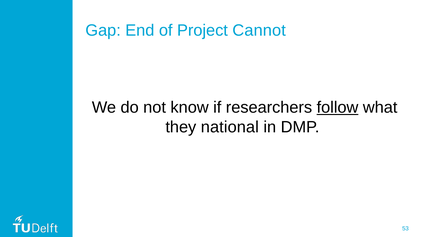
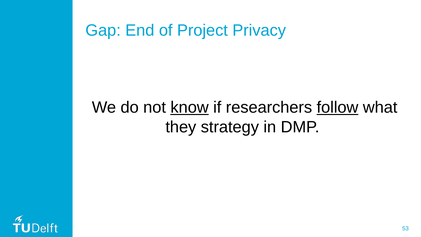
Cannot: Cannot -> Privacy
know underline: none -> present
national: national -> strategy
